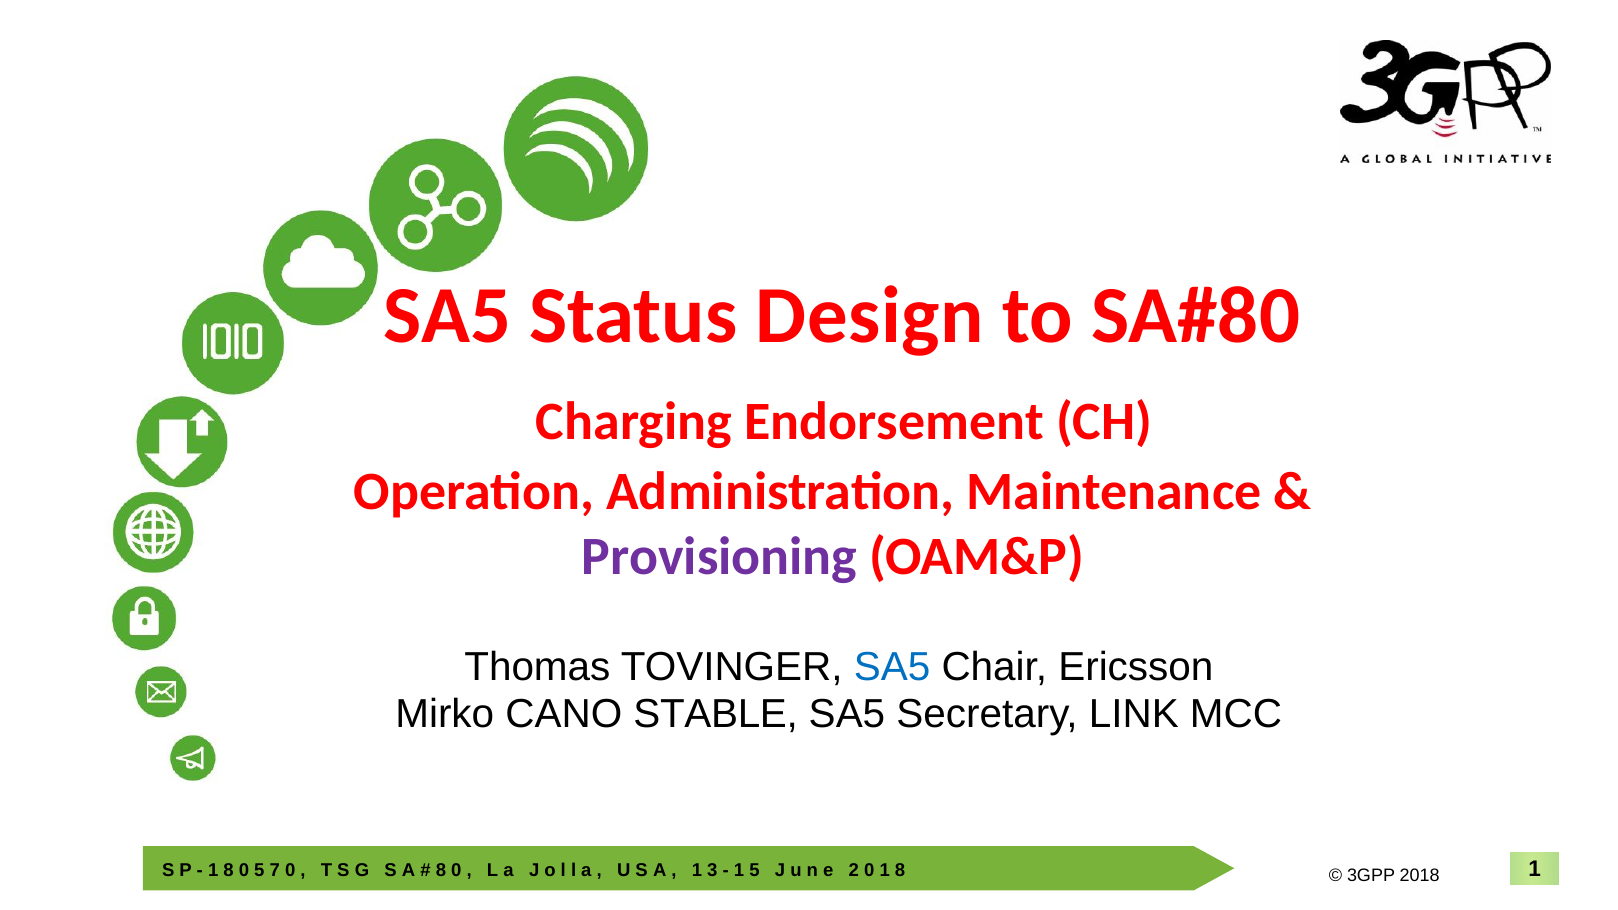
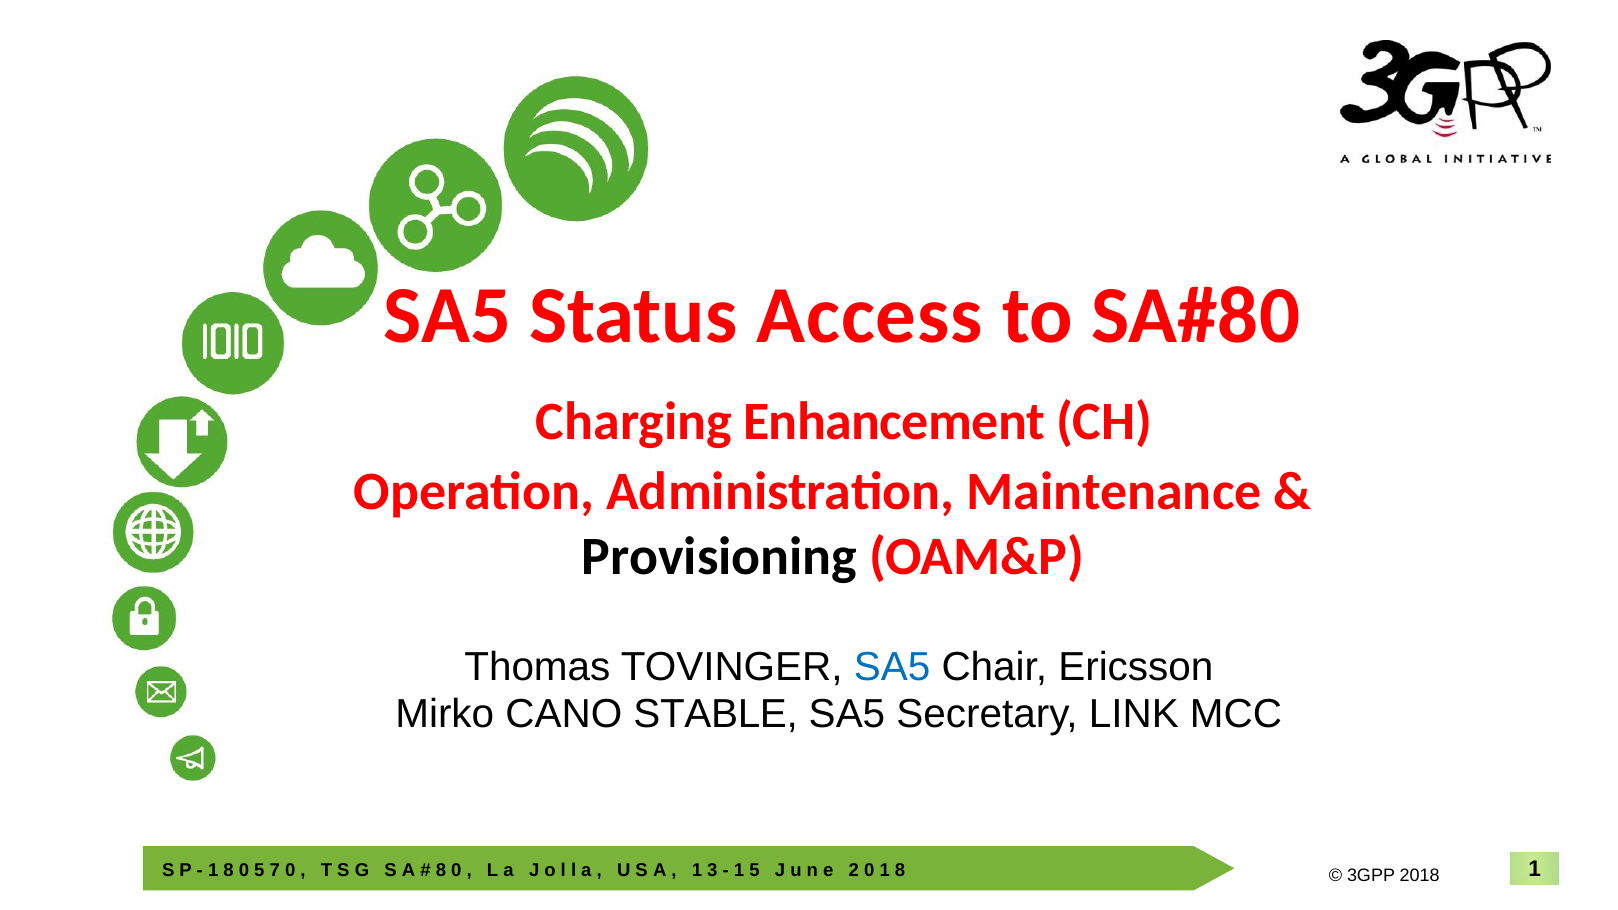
Design: Design -> Access
Endorsement: Endorsement -> Enhancement
Provisioning colour: purple -> black
